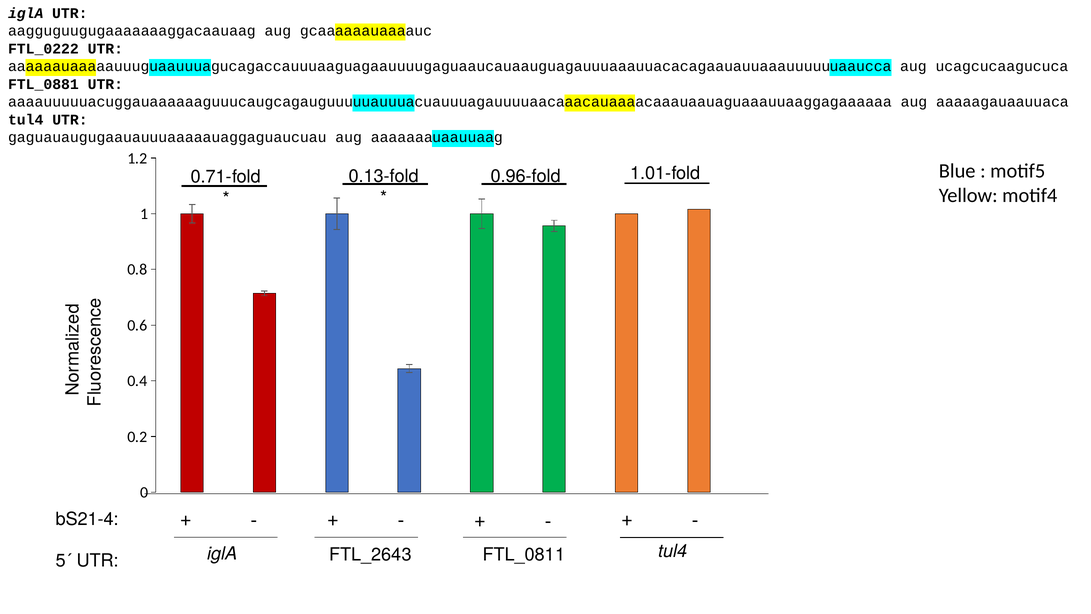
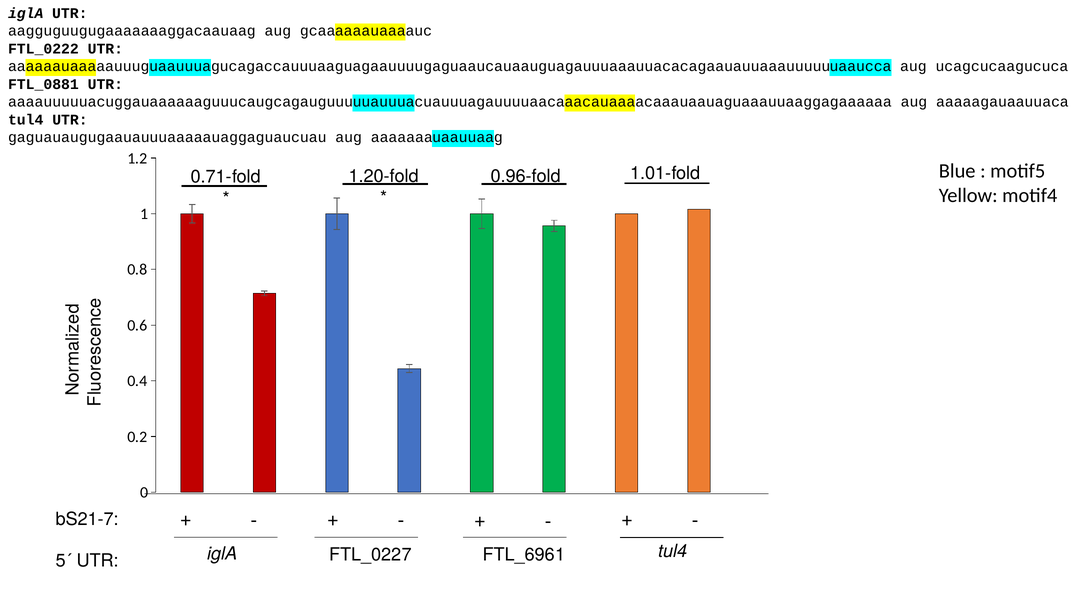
0.13-fold: 0.13-fold -> 1.20-fold
bS21-4: bS21-4 -> bS21-7
FTL_2643: FTL_2643 -> FTL_0227
FTL_0811: FTL_0811 -> FTL_6961
